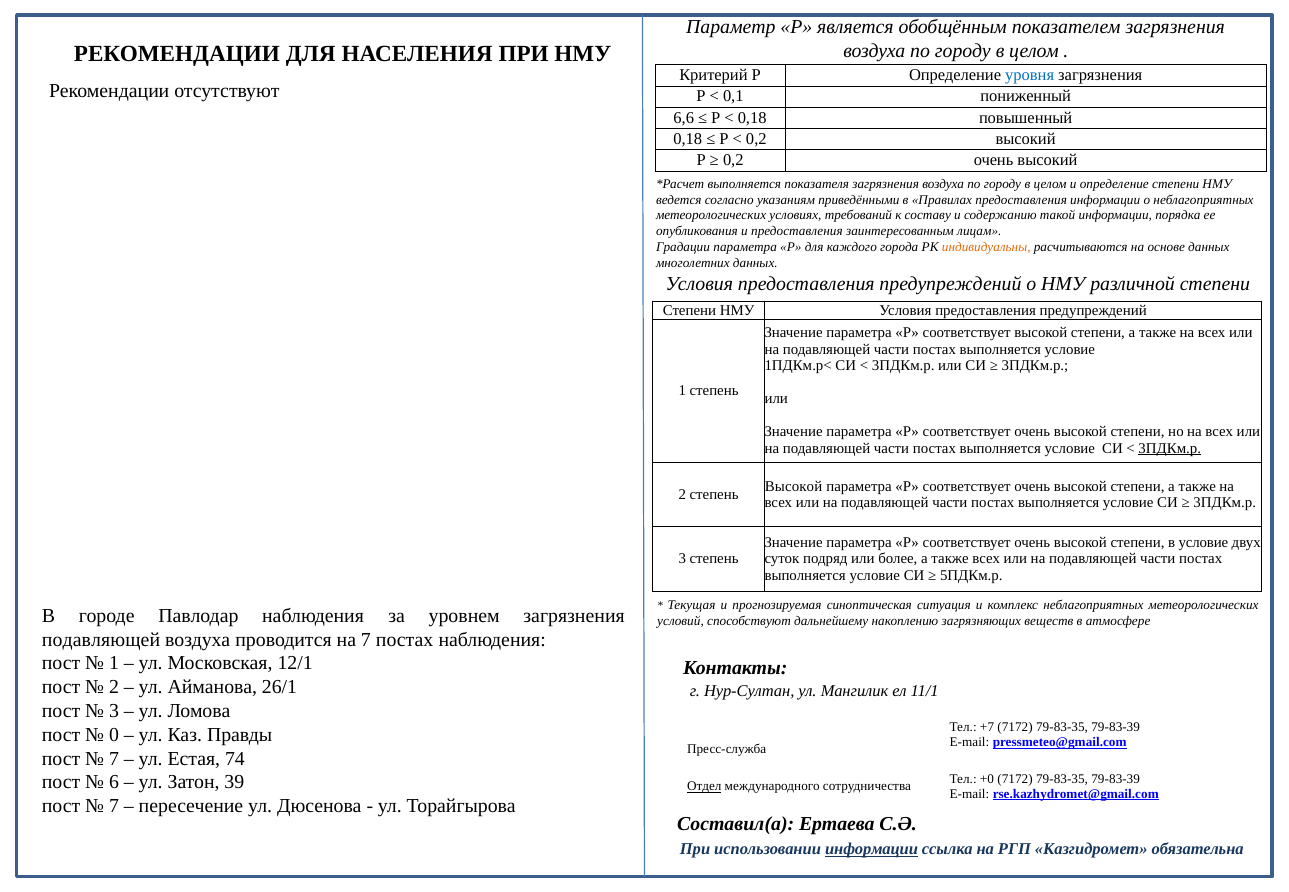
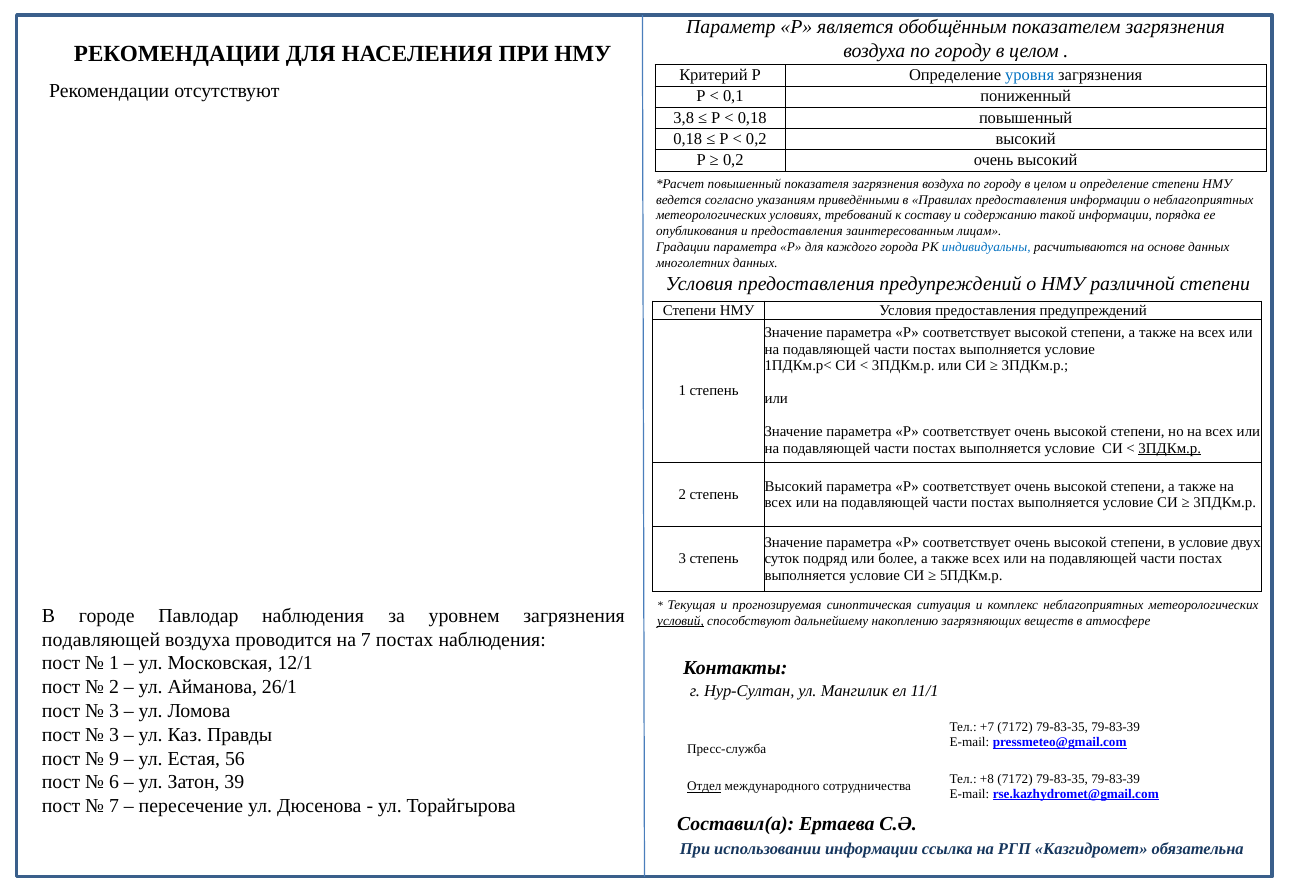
6,6: 6,6 -> 3,8
выполняется at (744, 184): выполняется -> повышенный
индивидуальны colour: orange -> blue
Высокой at (794, 486): Высокой -> Высокий
условий underline: none -> present
0 at (114, 735): 0 -> 3
7 at (114, 759): 7 -> 9
74: 74 -> 56
+0: +0 -> +8
информации at (872, 850) underline: present -> none
